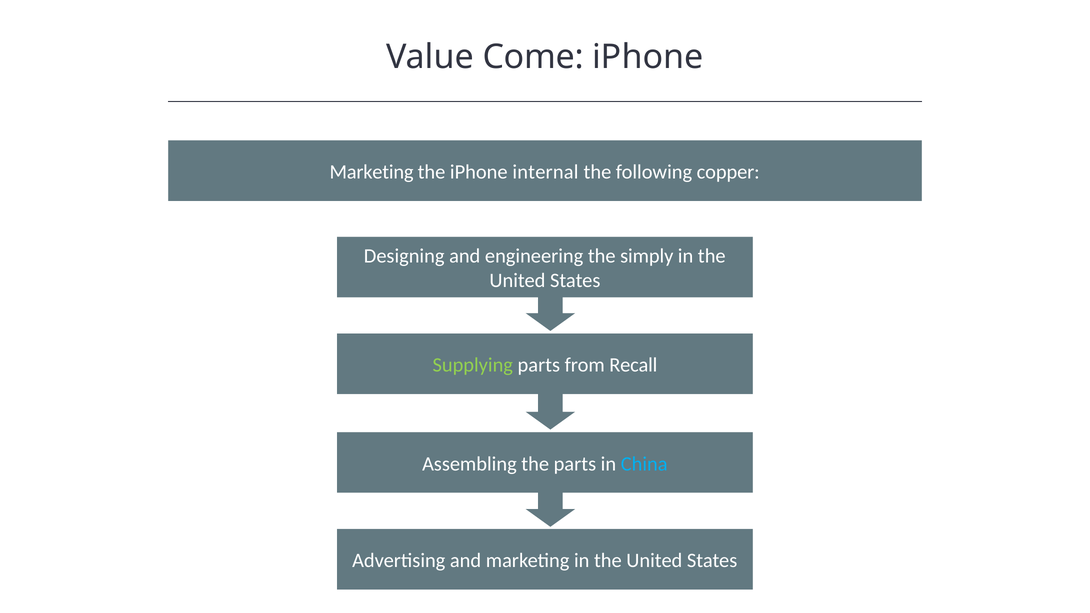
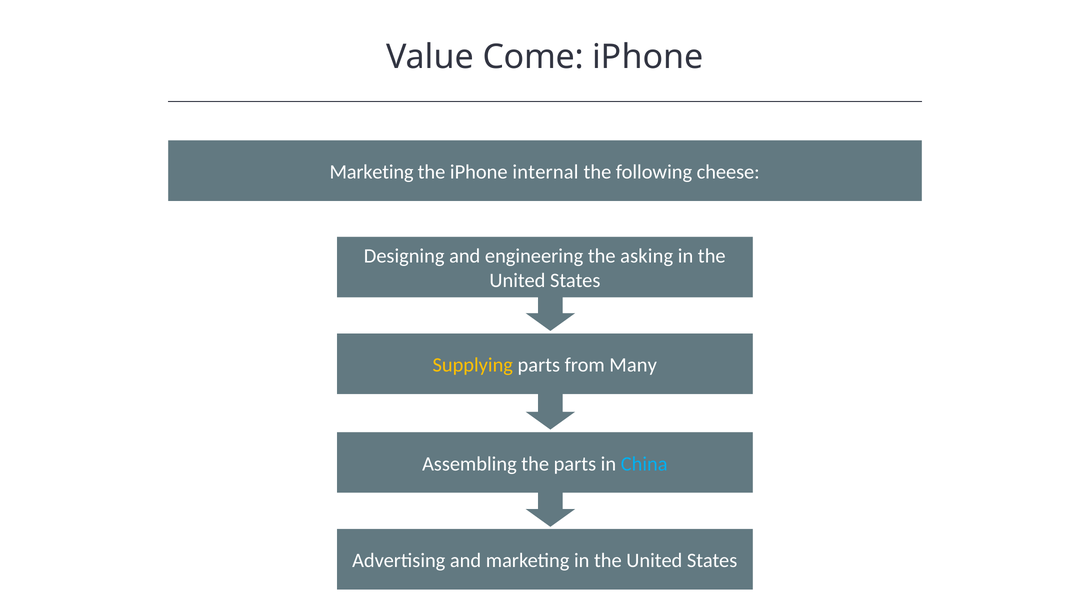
copper: copper -> cheese
simply: simply -> asking
Supplying colour: light green -> yellow
Recall: Recall -> Many
